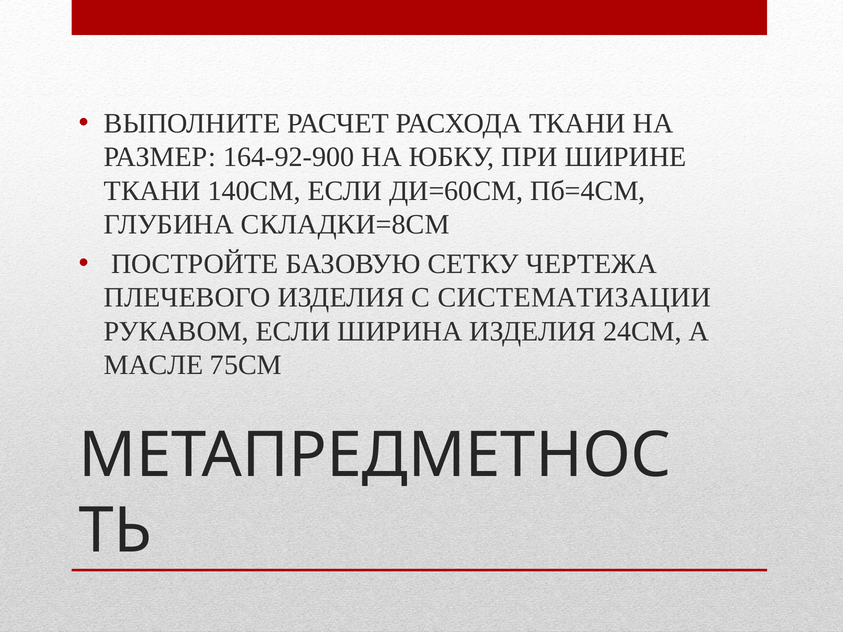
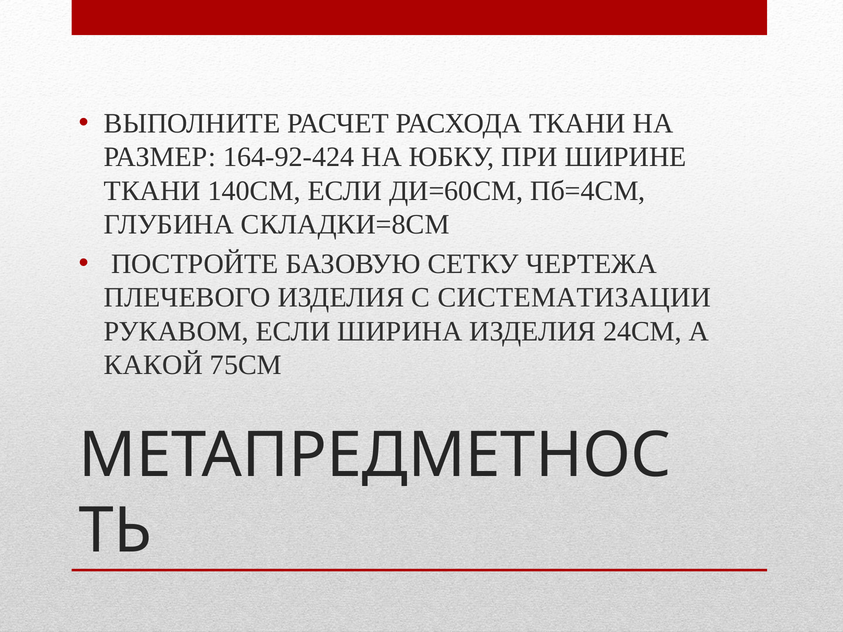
164-92-900: 164-92-900 -> 164-92-424
МАСЛЕ: МАСЛЕ -> КАКОЙ
